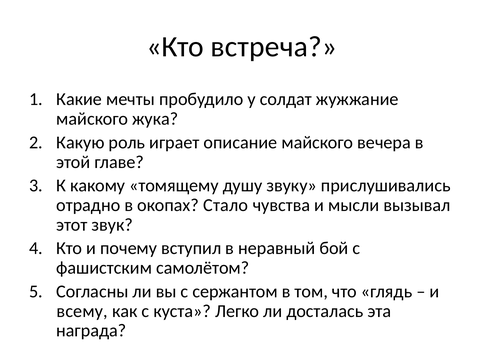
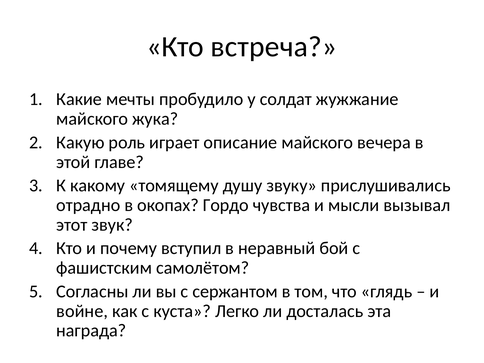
Стало: Стало -> Гордо
всему: всему -> войне
